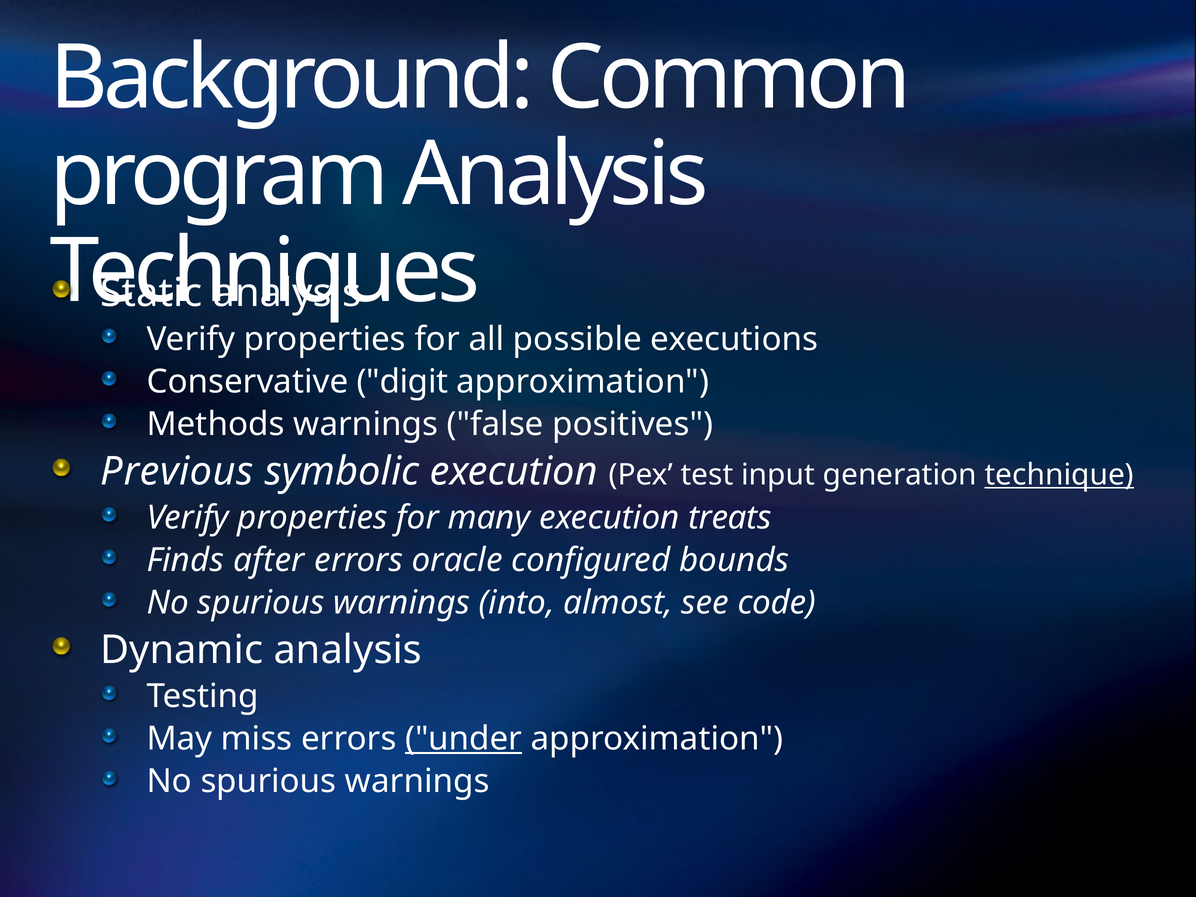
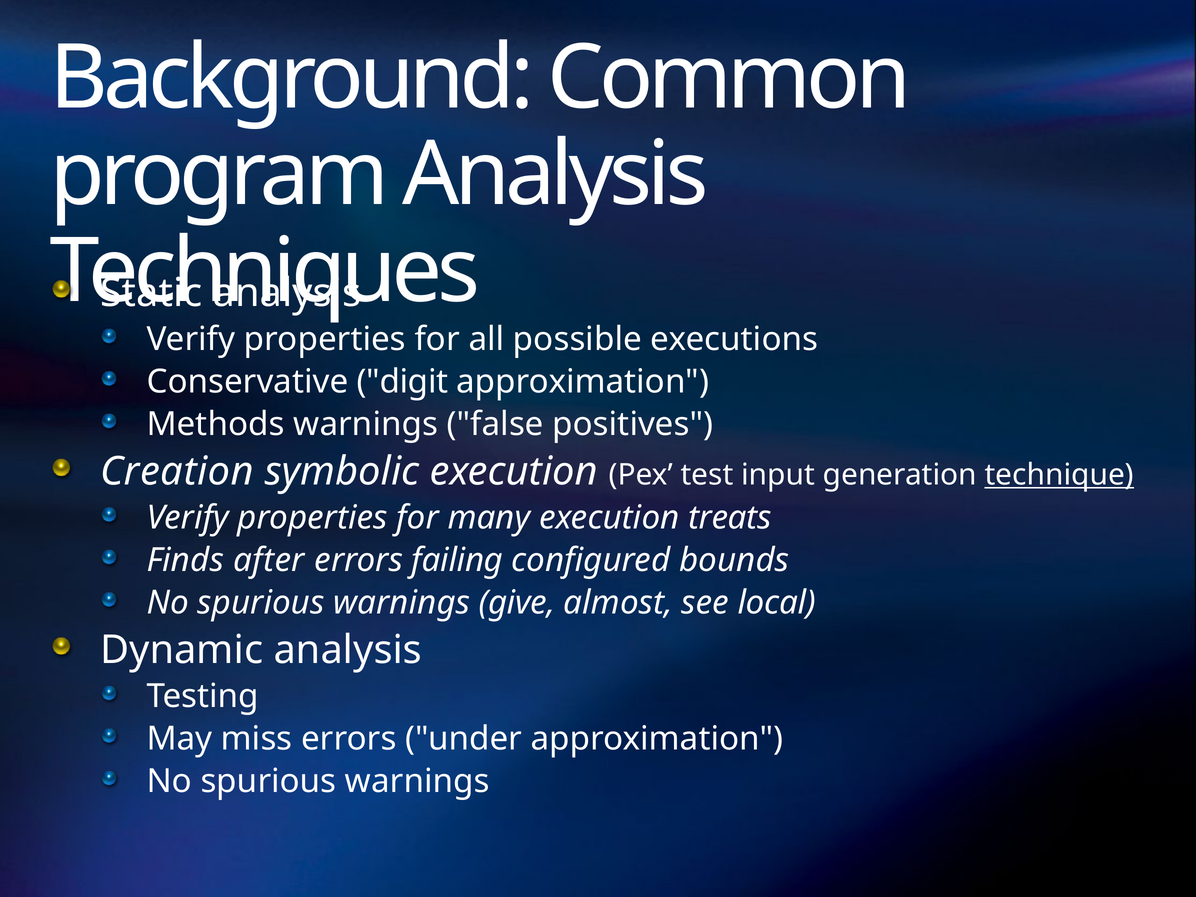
Previous: Previous -> Creation
oracle: oracle -> failing
into: into -> give
code: code -> local
under underline: present -> none
